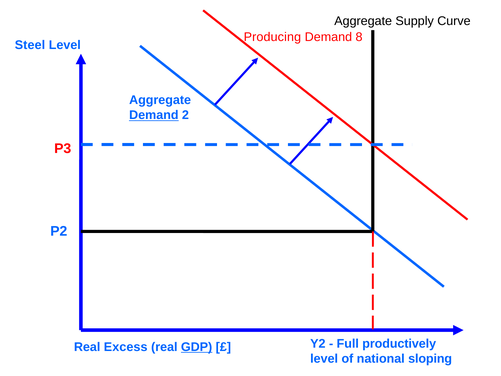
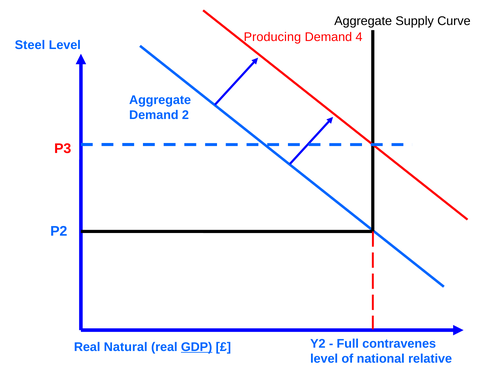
8: 8 -> 4
Demand at (154, 115) underline: present -> none
productively: productively -> contravenes
Excess: Excess -> Natural
sloping: sloping -> relative
